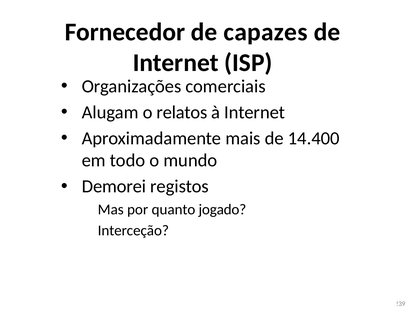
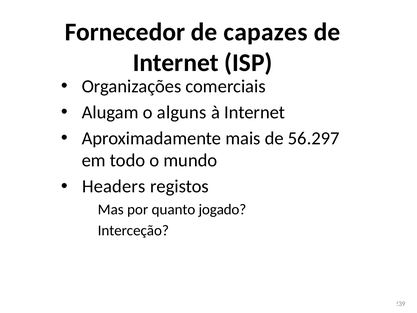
relatos: relatos -> alguns
14.400: 14.400 -> 56.297
Demorei: Demorei -> Headers
